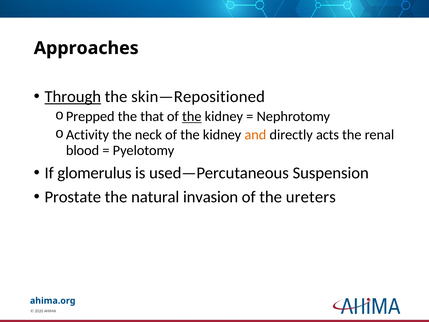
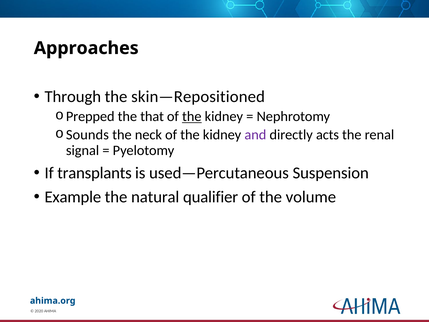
Through underline: present -> none
Activity: Activity -> Sounds
and colour: orange -> purple
blood: blood -> signal
glomerulus: glomerulus -> transplants
Prostate: Prostate -> Example
invasion: invasion -> qualifier
ureters: ureters -> volume
